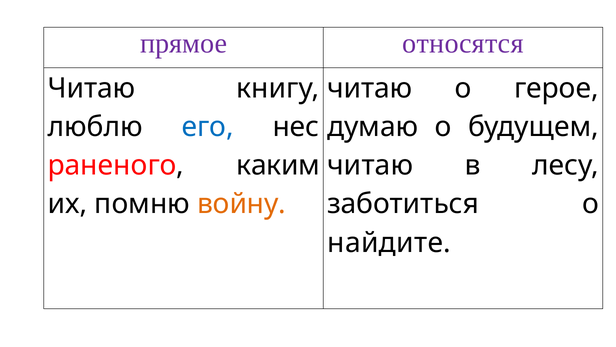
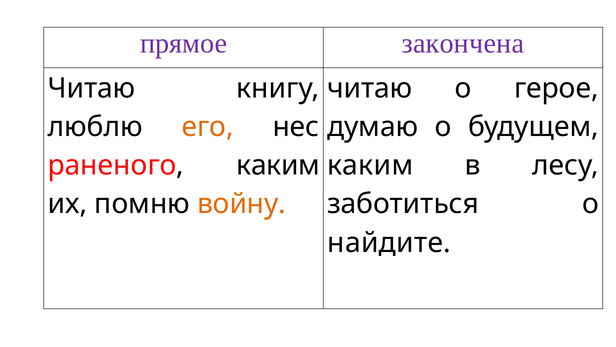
относятся: относятся -> закончена
его colour: blue -> orange
читаю at (370, 165): читаю -> каким
